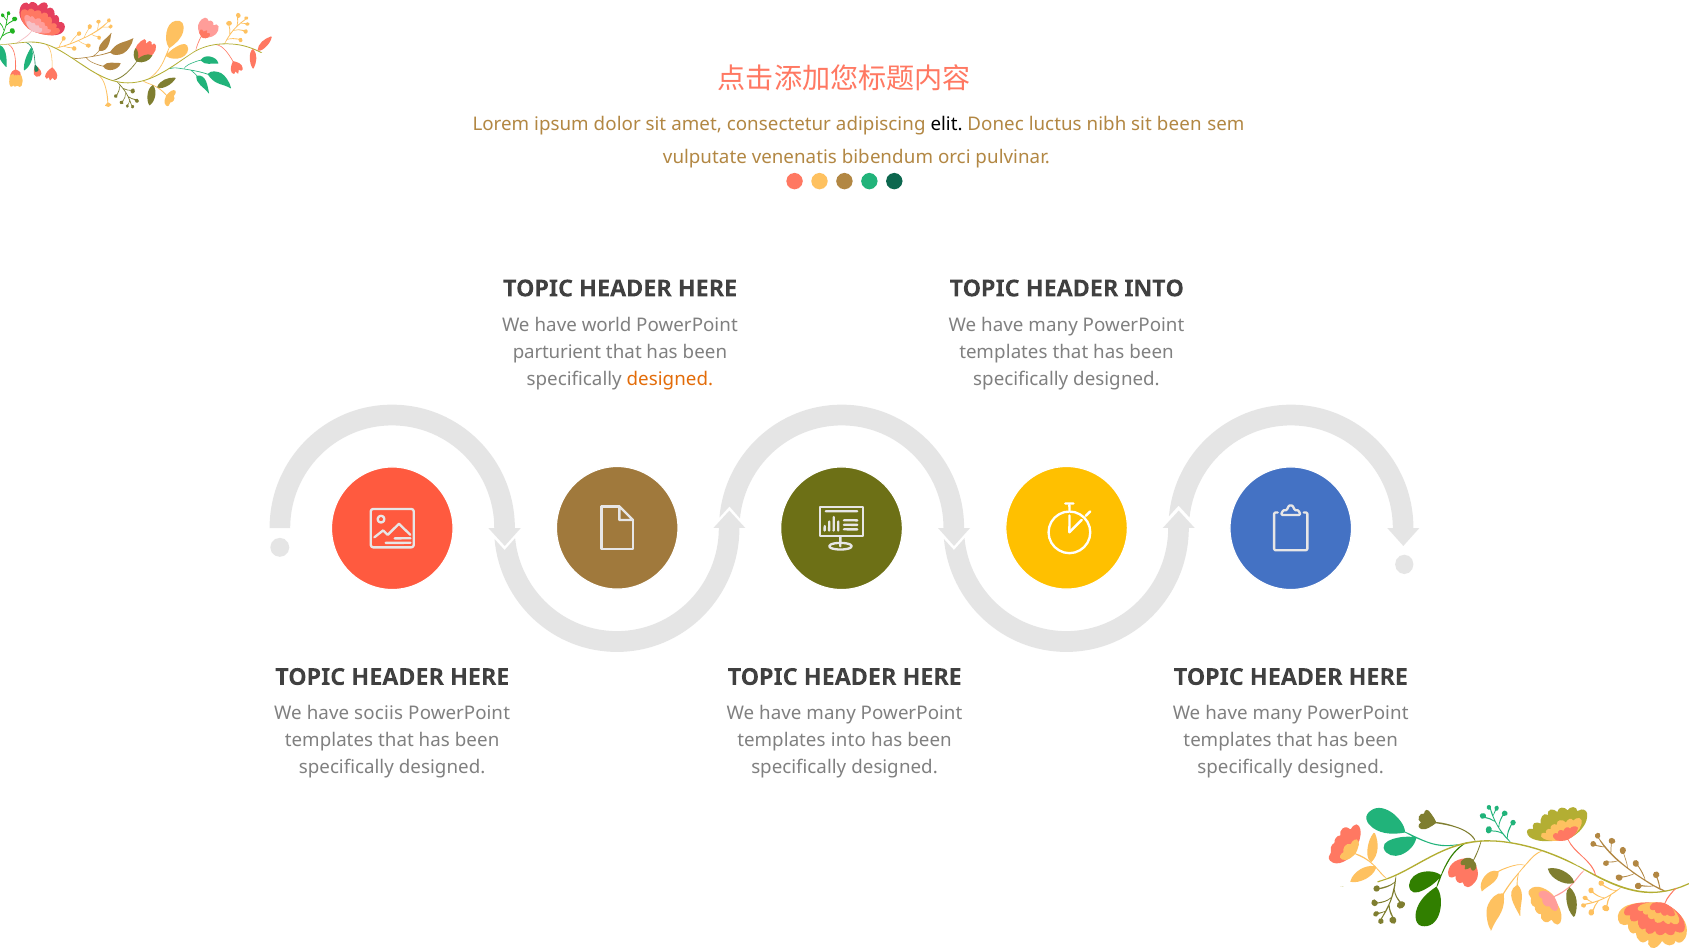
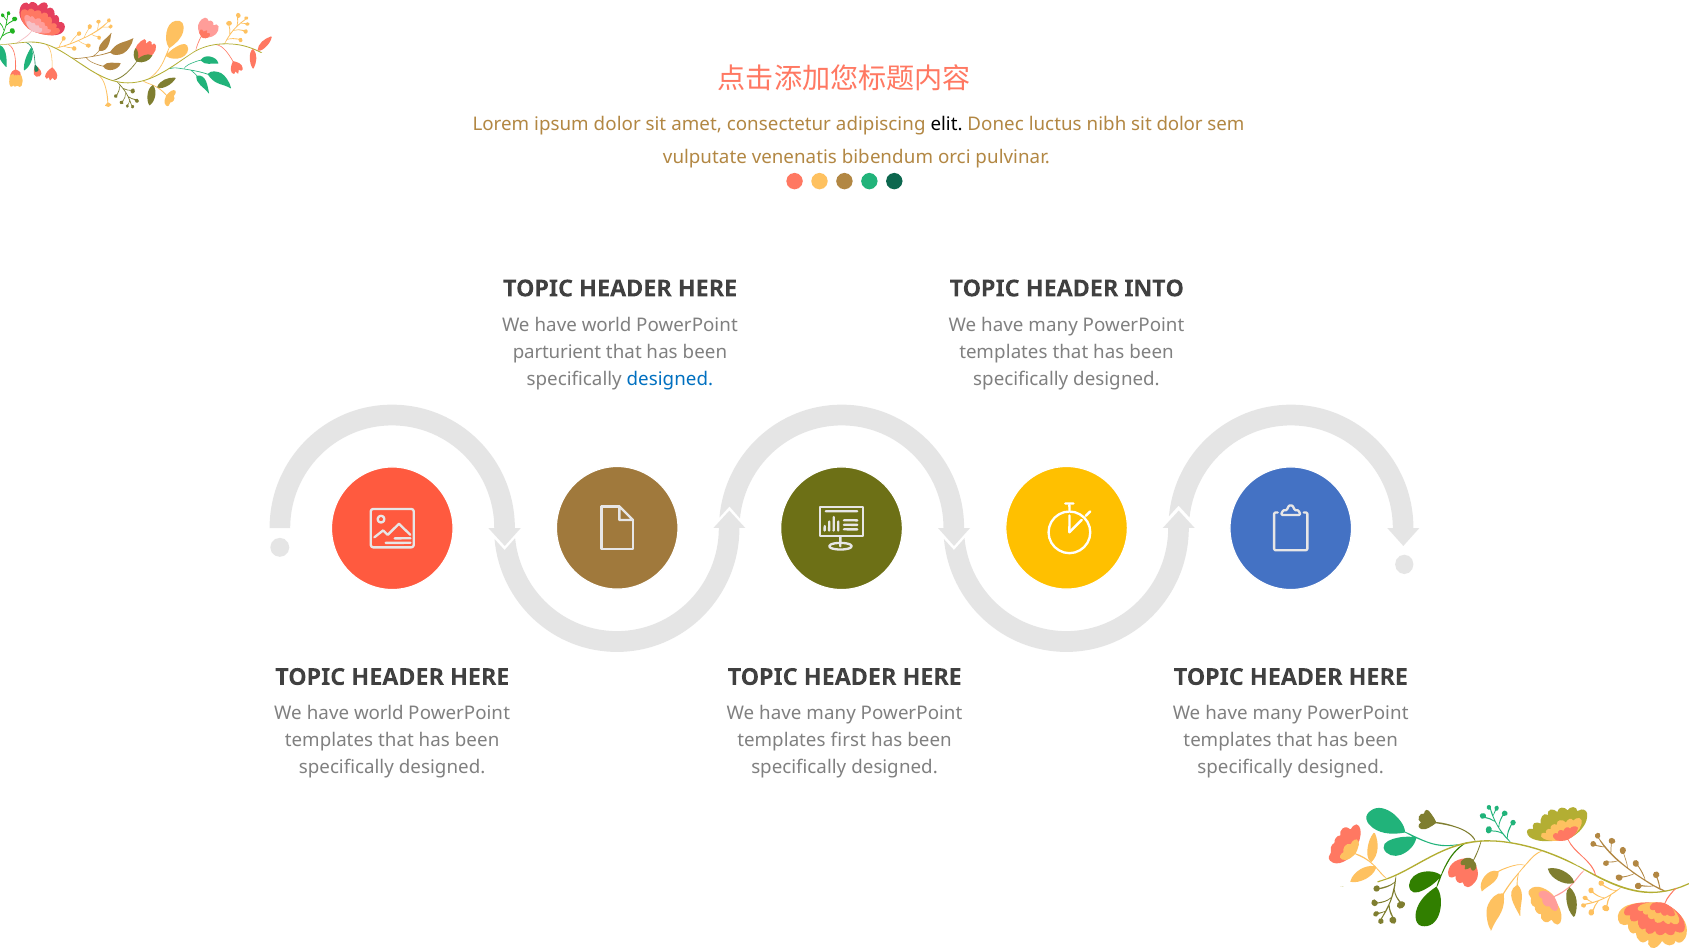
sit been: been -> dolor
designed at (670, 379) colour: orange -> blue
sociis at (379, 714): sociis -> world
templates into: into -> first
